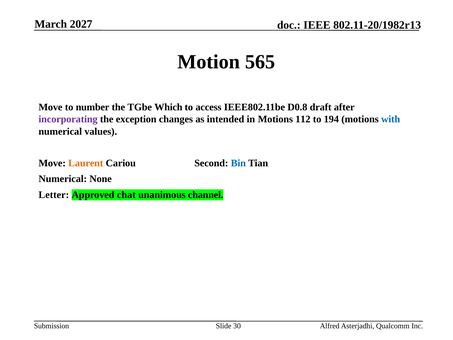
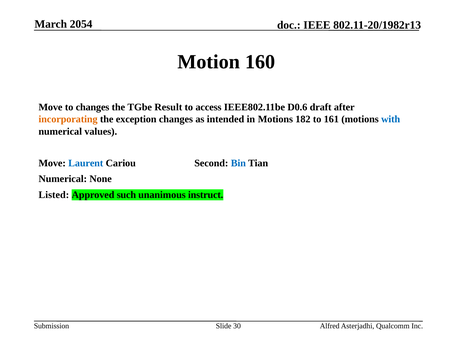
2027: 2027 -> 2054
565: 565 -> 160
to number: number -> changes
Which: Which -> Result
D0.8: D0.8 -> D0.6
incorporating colour: purple -> orange
112: 112 -> 182
194: 194 -> 161
Laurent colour: orange -> blue
Letter: Letter -> Listed
chat: chat -> such
channel: channel -> instruct
